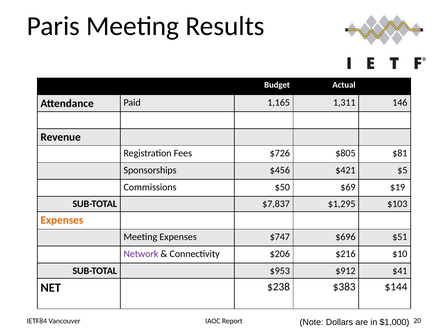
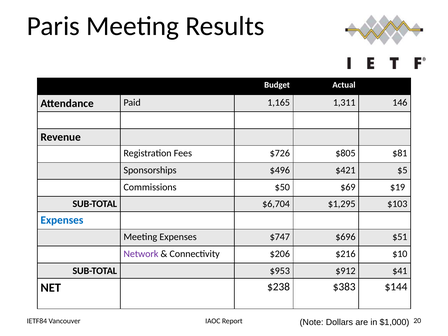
$456: $456 -> $496
$7,837: $7,837 -> $6,704
Expenses at (62, 220) colour: orange -> blue
